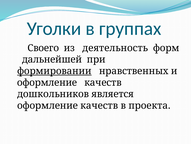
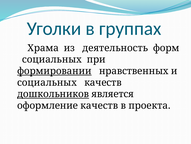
Своего: Своего -> Храма
дальнейшей at (52, 59): дальнейшей -> социальных
оформление at (47, 82): оформление -> социальных
дошкольников underline: none -> present
